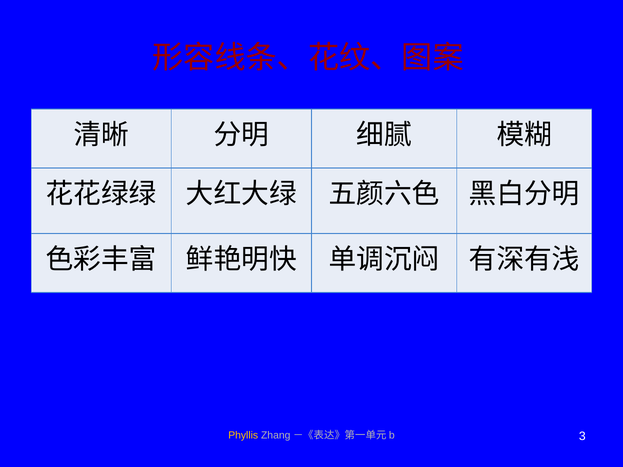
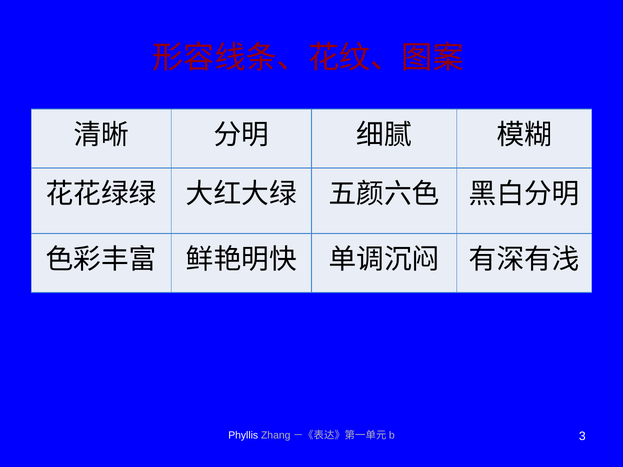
Phyllis colour: yellow -> white
